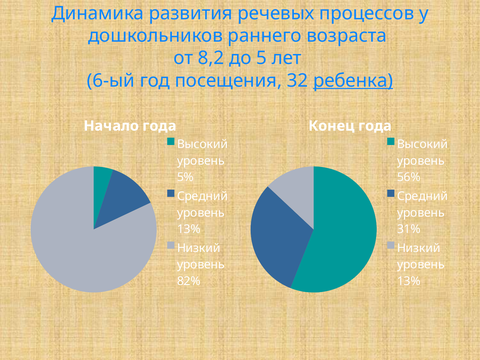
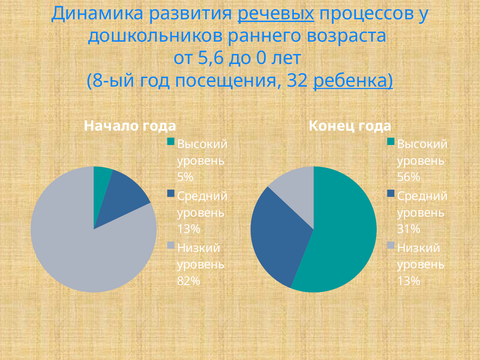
речевых underline: none -> present
8,2: 8,2 -> 5,6
5: 5 -> 0
6-ый: 6-ый -> 8-ый
